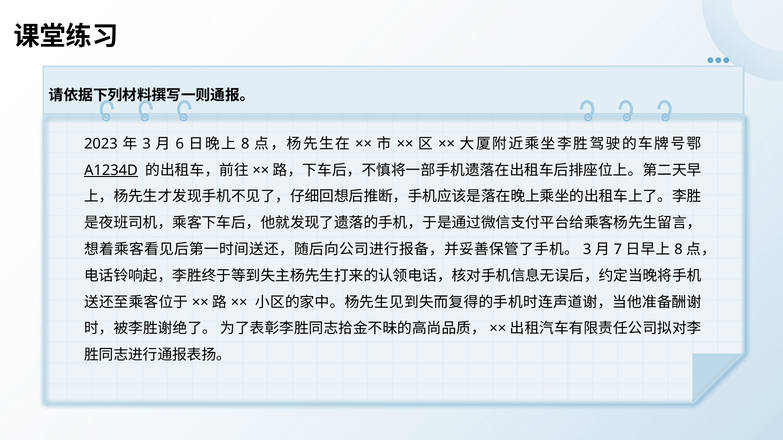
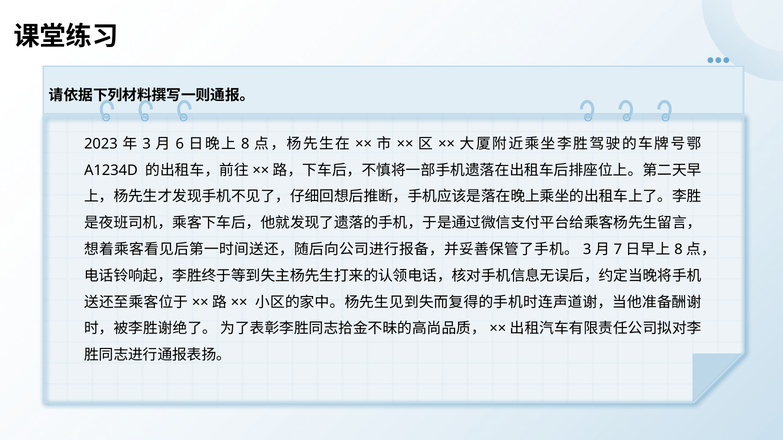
A1234D underline: present -> none
